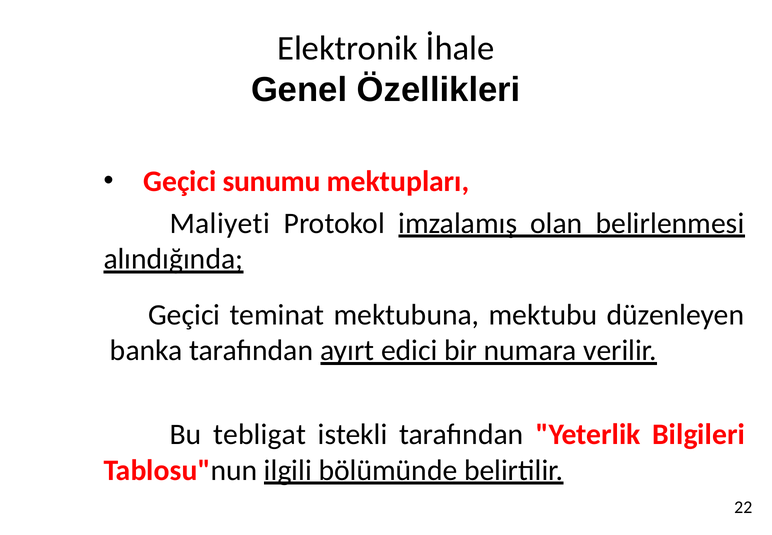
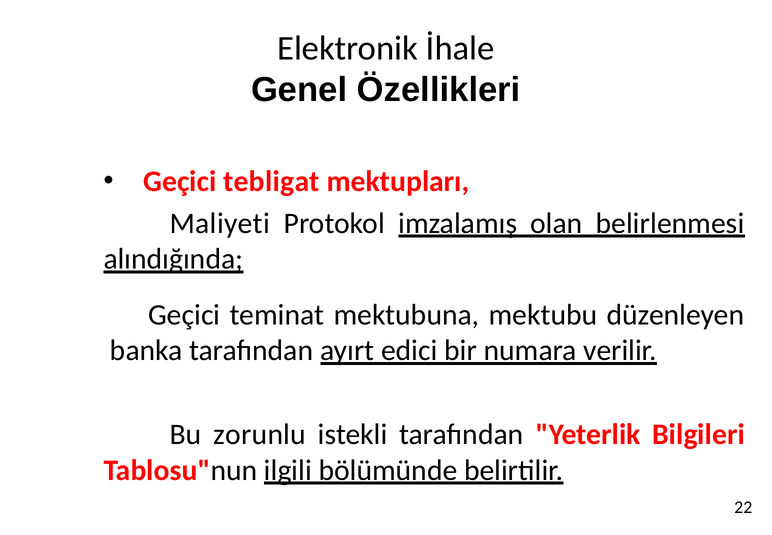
sunumu: sunumu -> tebligat
tebligat: tebligat -> zorunlu
